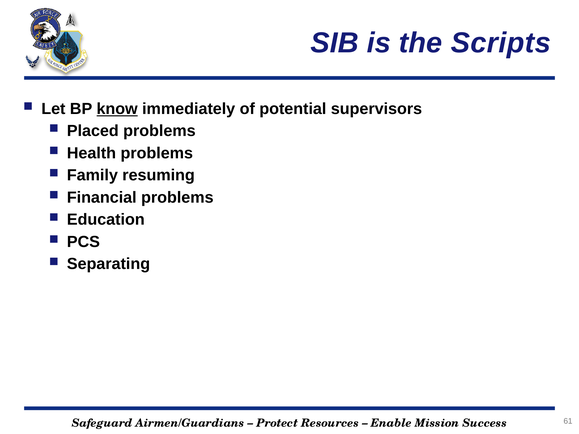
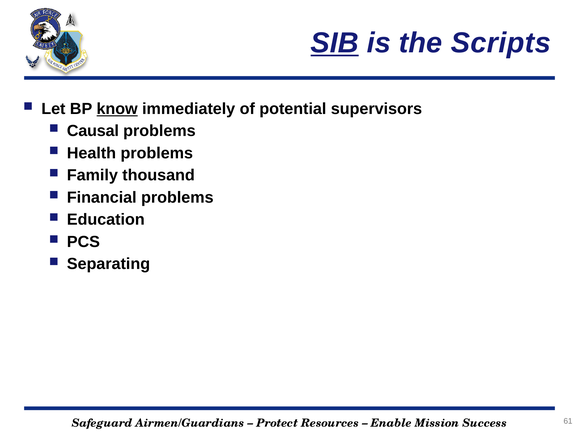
SIB underline: none -> present
Placed: Placed -> Causal
resuming: resuming -> thousand
